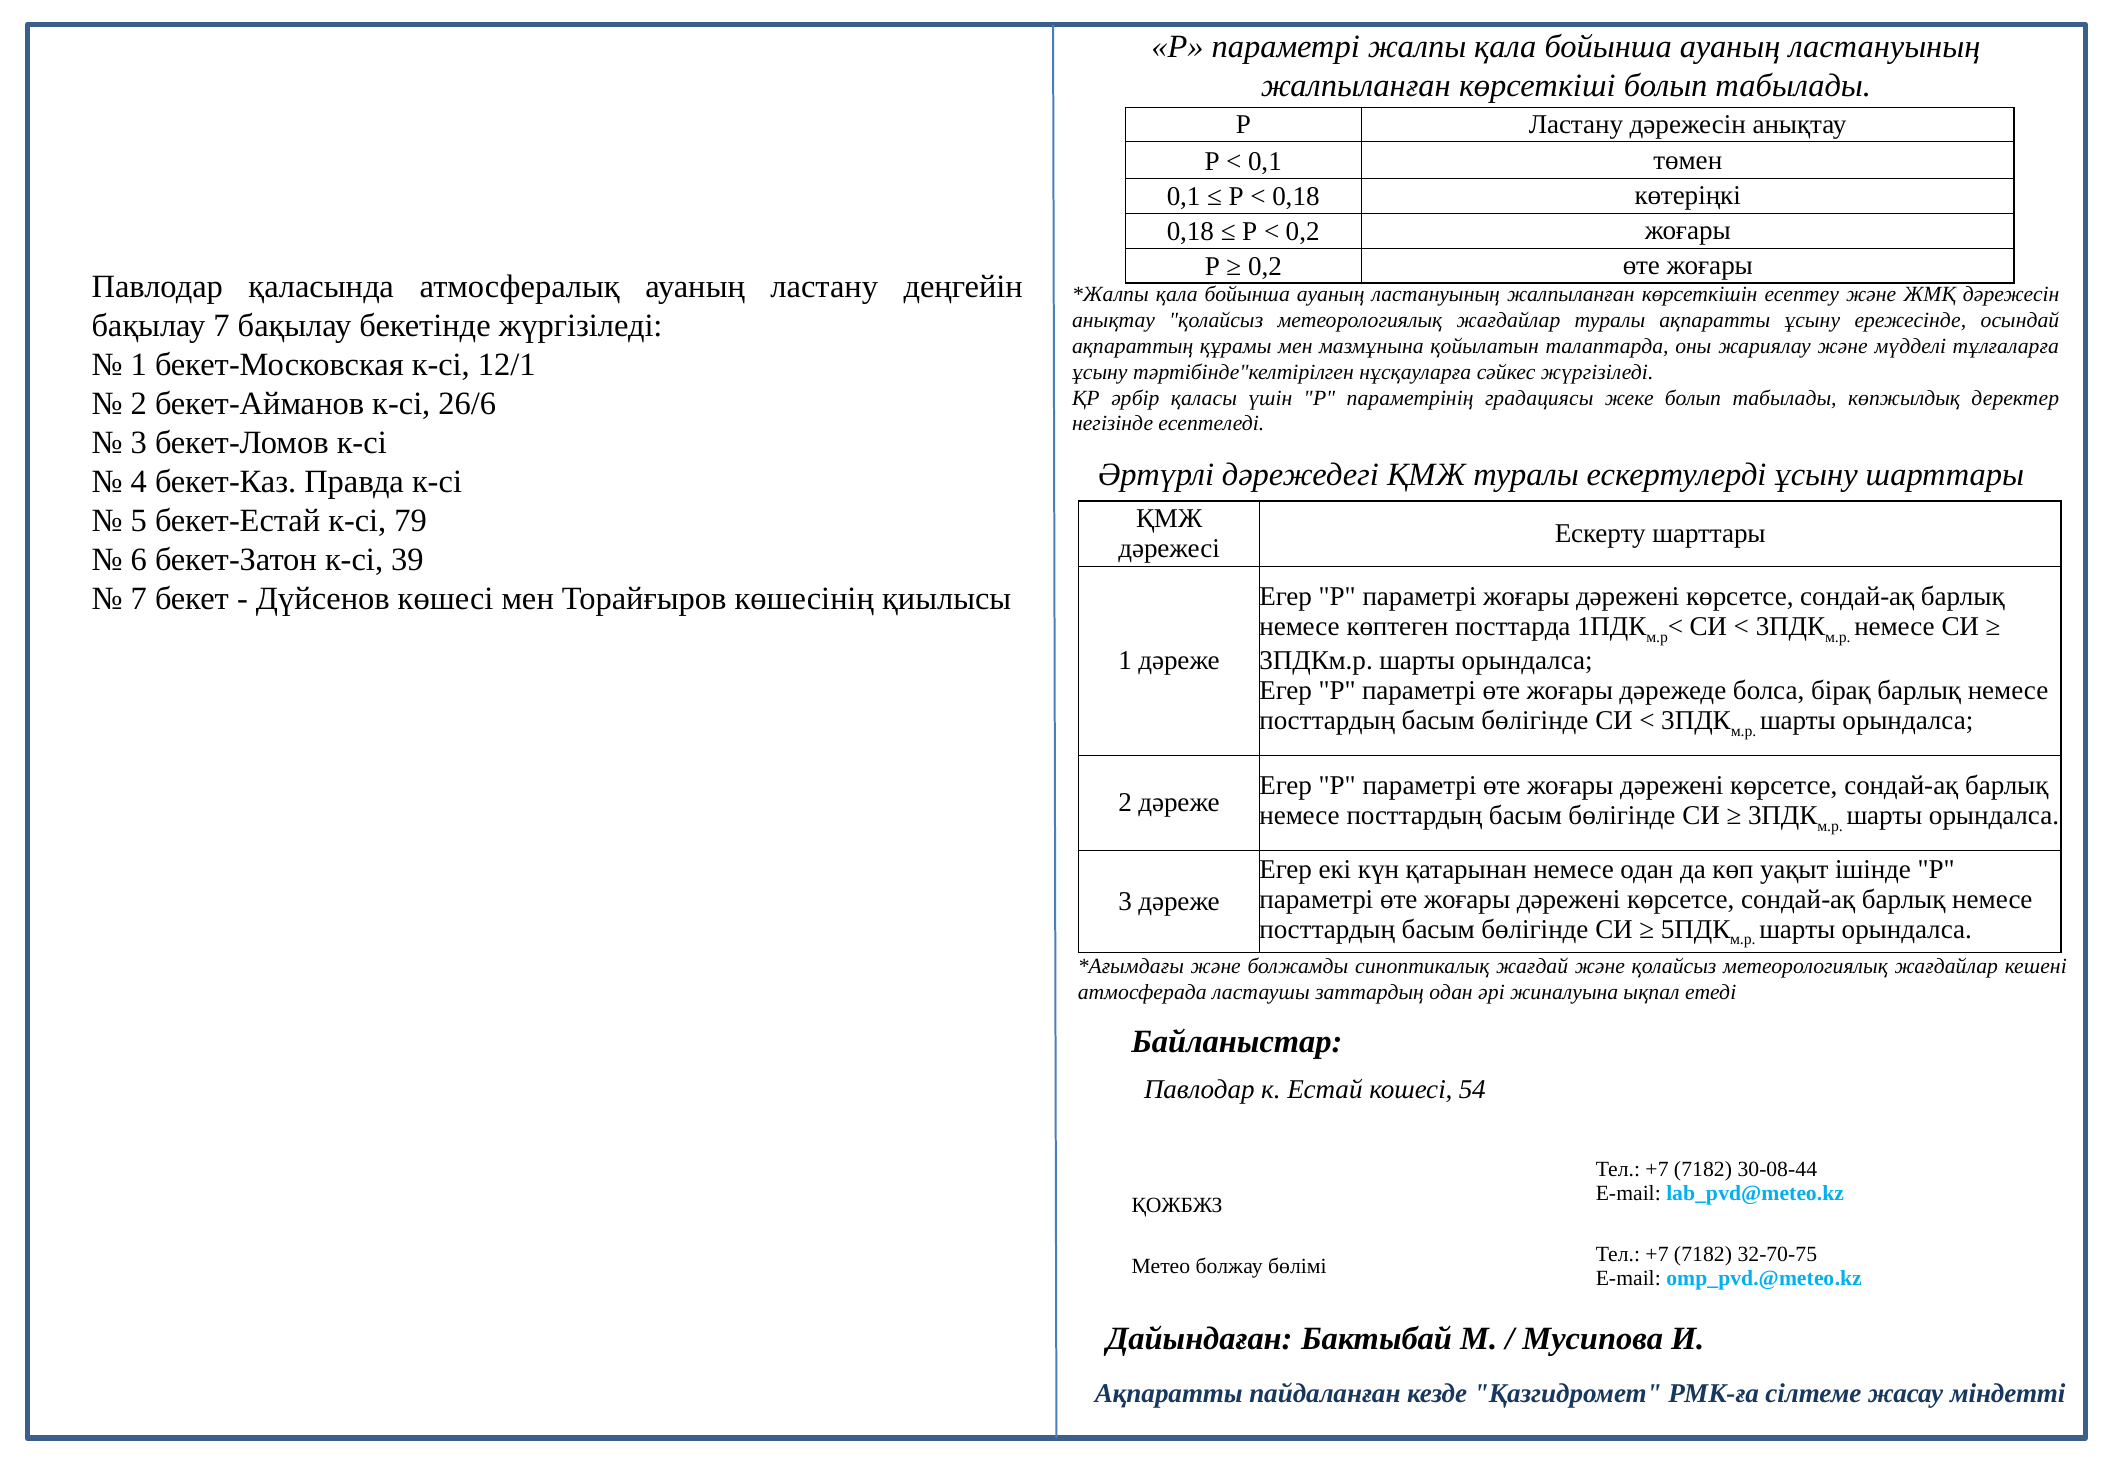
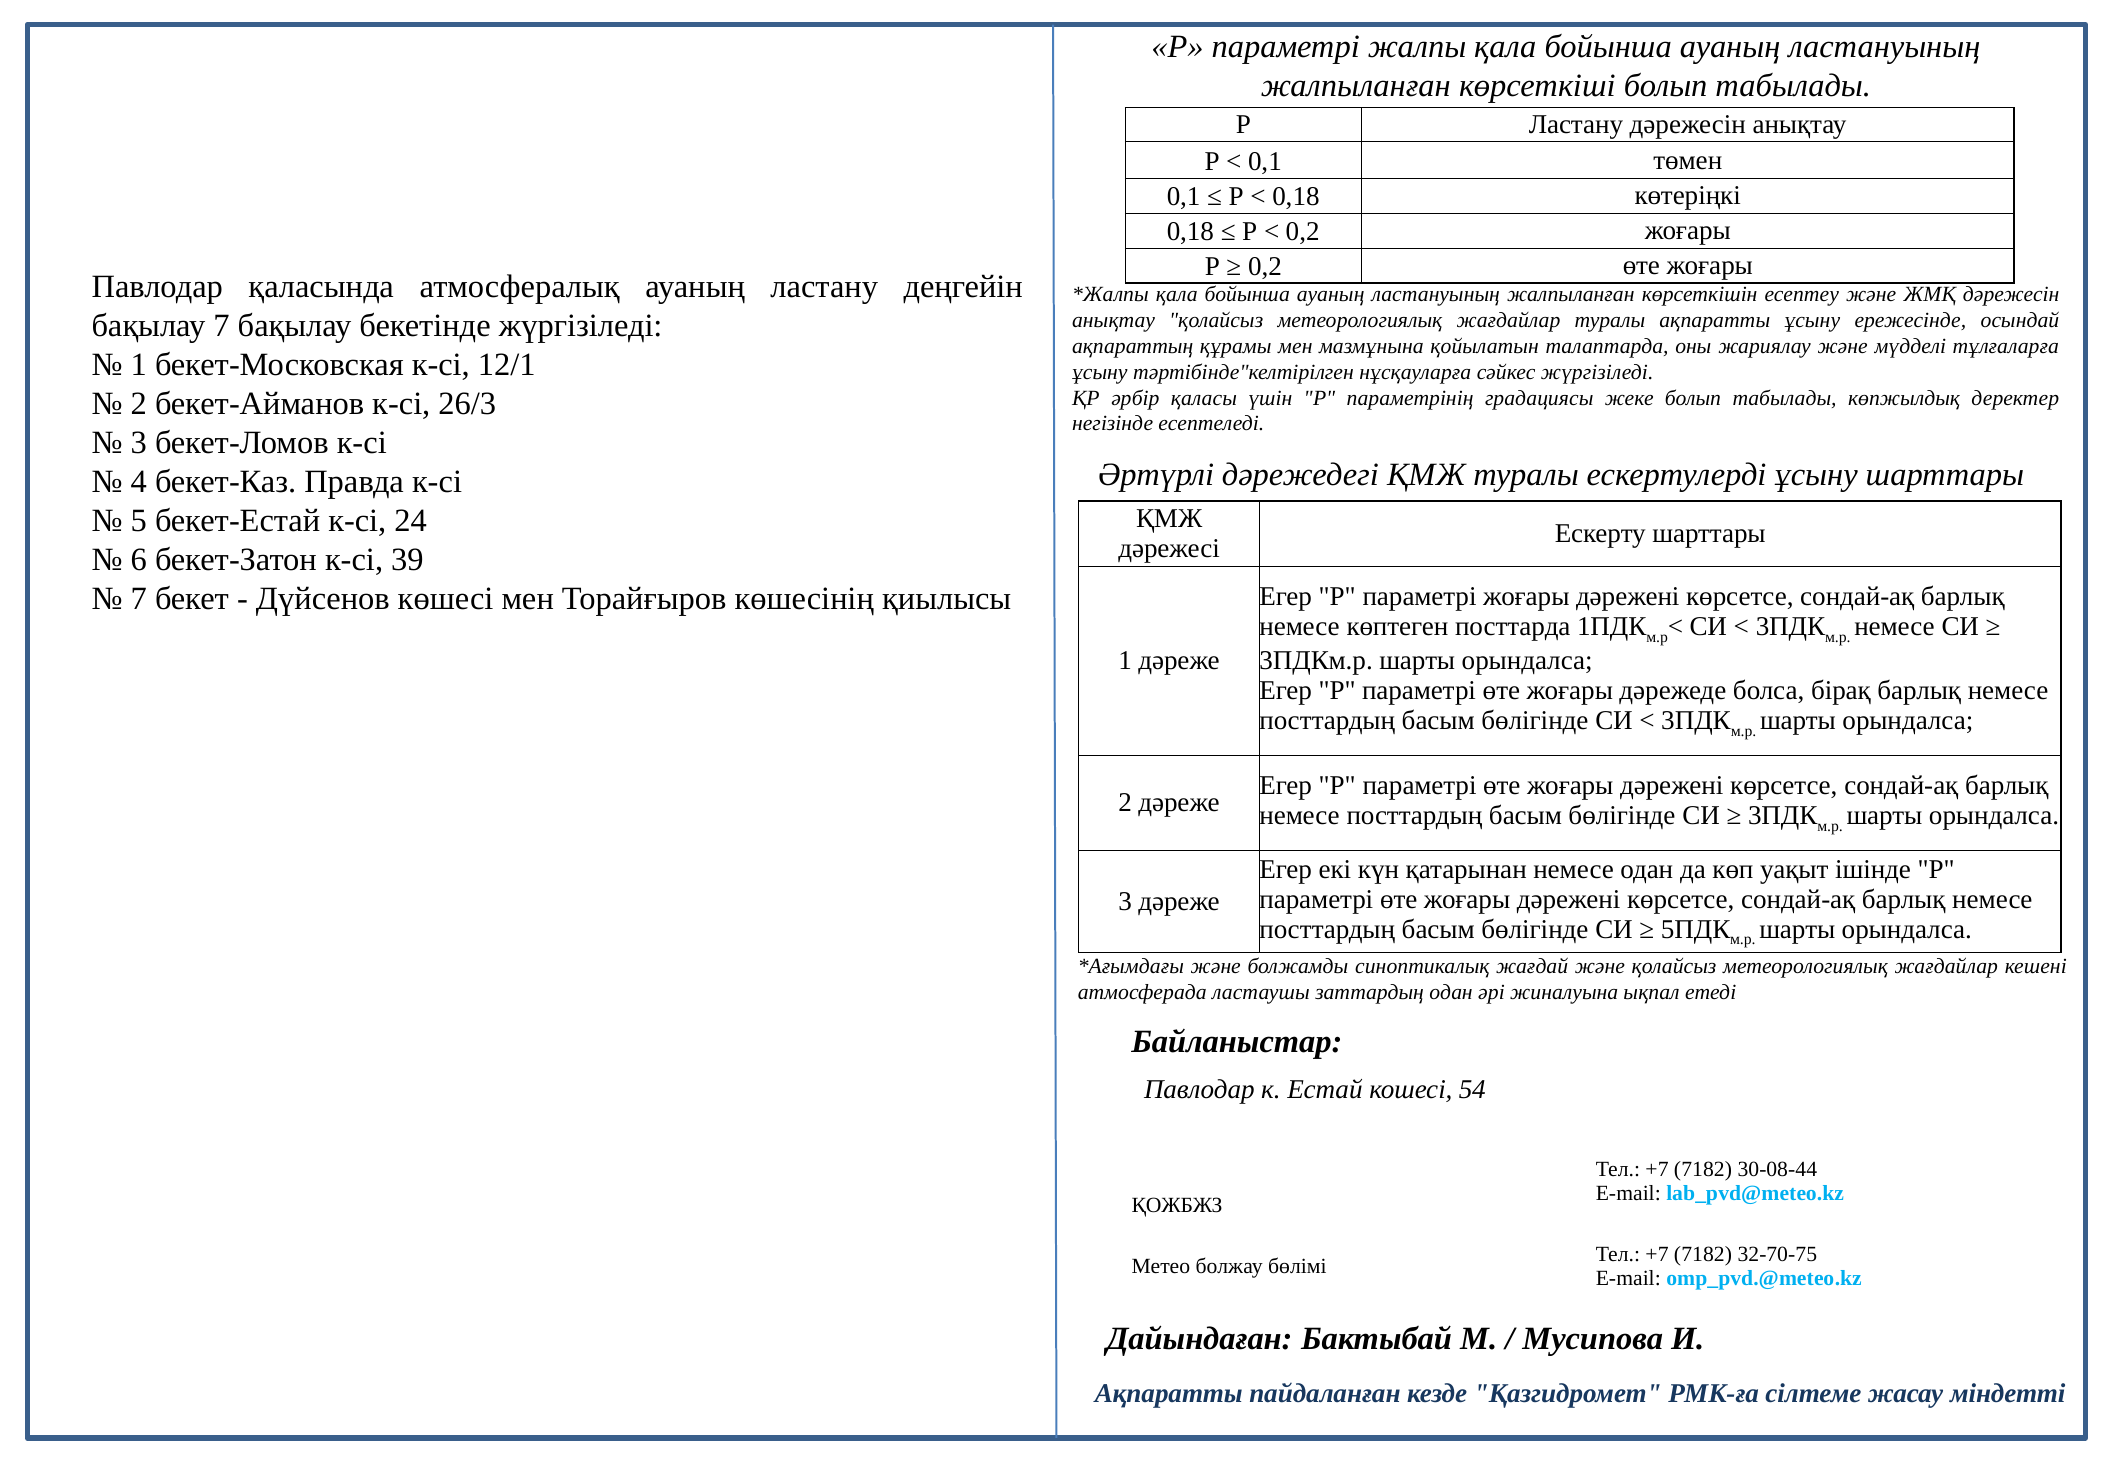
26/6: 26/6 -> 26/3
79: 79 -> 24
